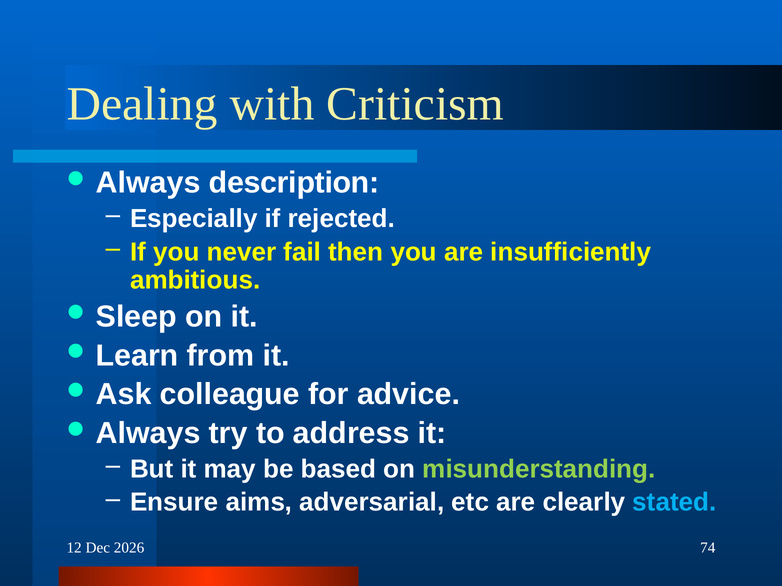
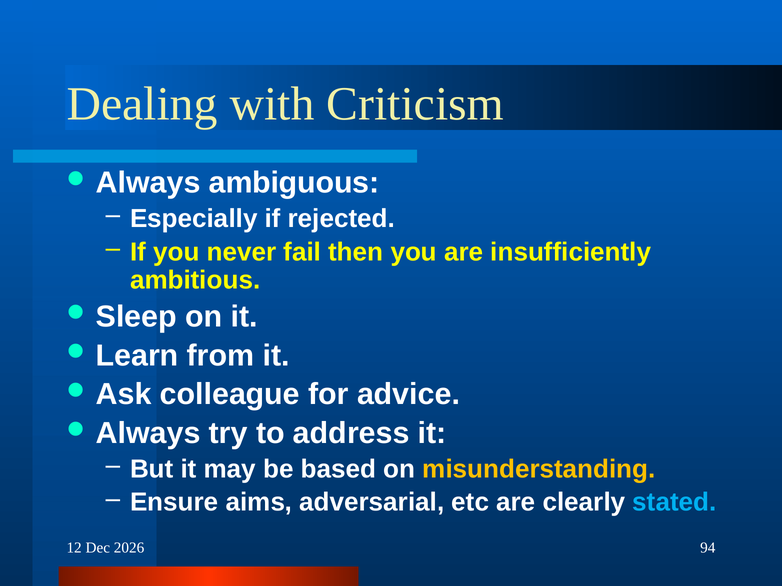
description: description -> ambiguous
misunderstanding colour: light green -> yellow
74: 74 -> 94
